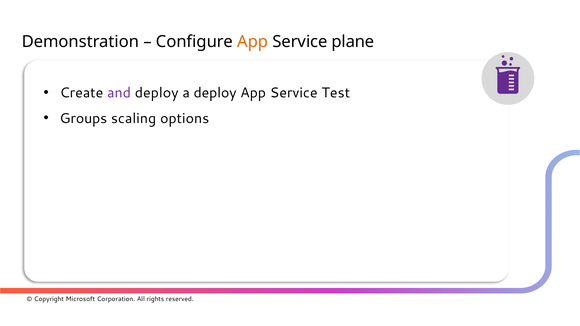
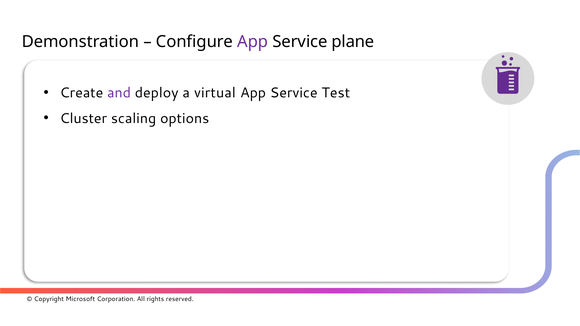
App at (253, 42) colour: orange -> purple
a deploy: deploy -> virtual
Groups: Groups -> Cluster
